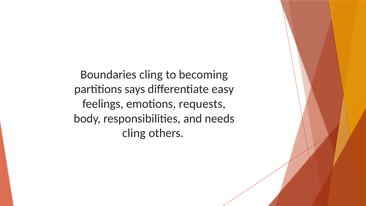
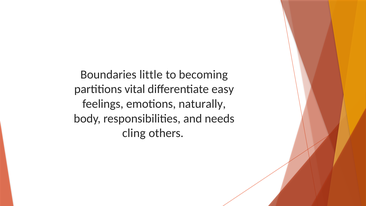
Boundaries cling: cling -> little
says: says -> vital
requests: requests -> naturally
